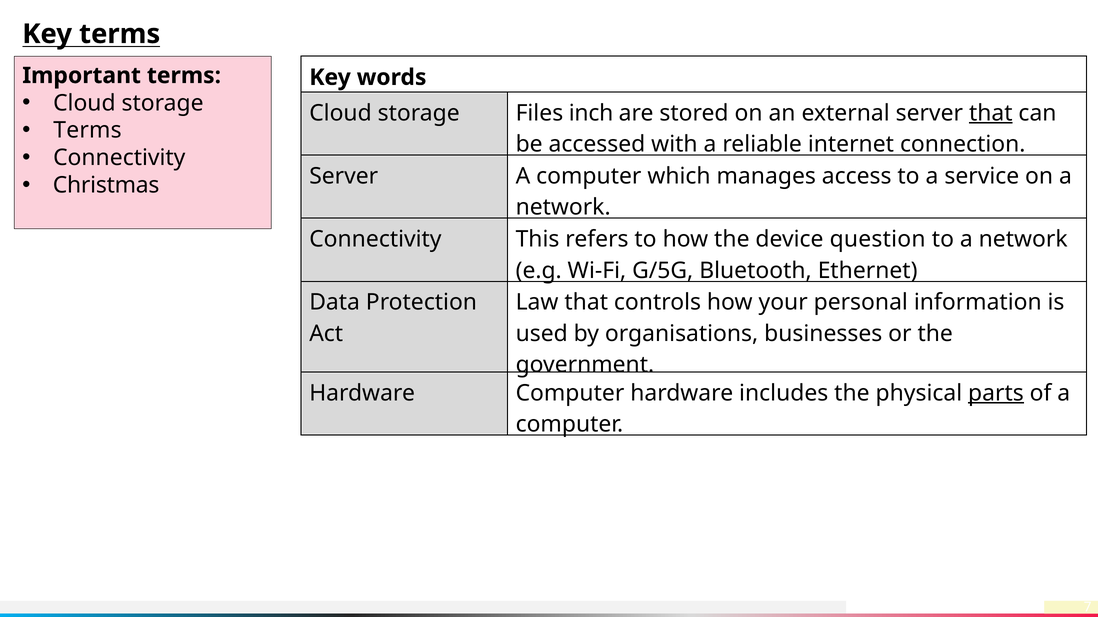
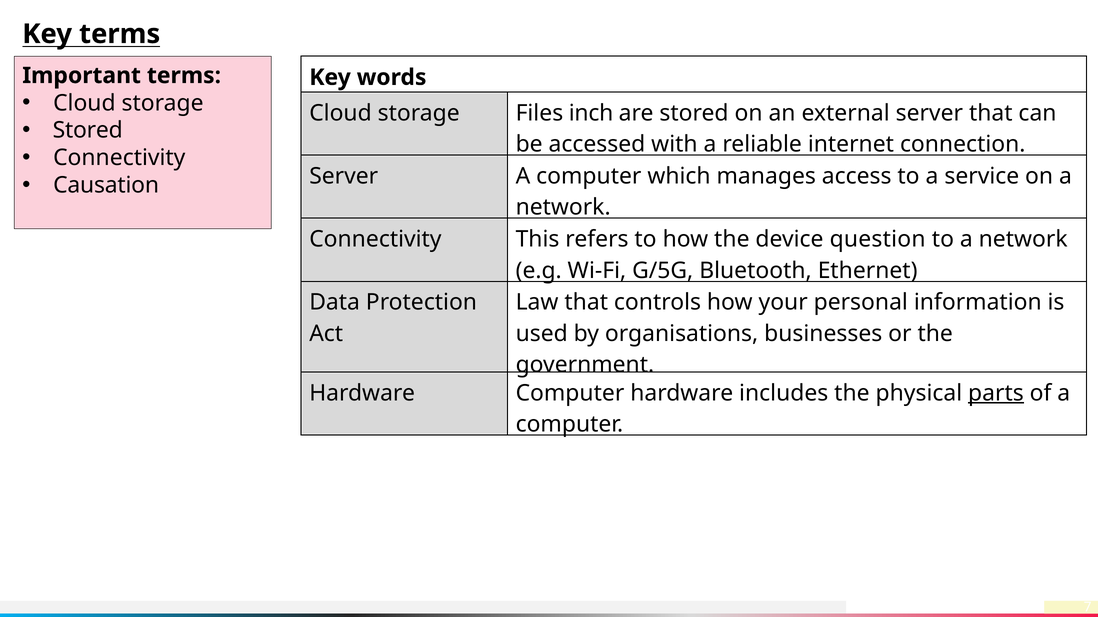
that at (991, 113) underline: present -> none
Terms at (87, 131): Terms -> Stored
Christmas: Christmas -> Causation
